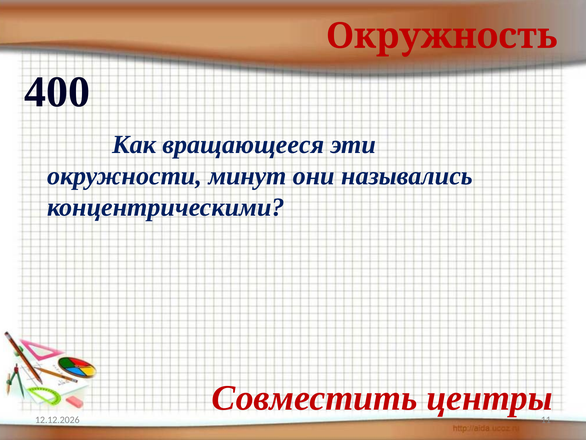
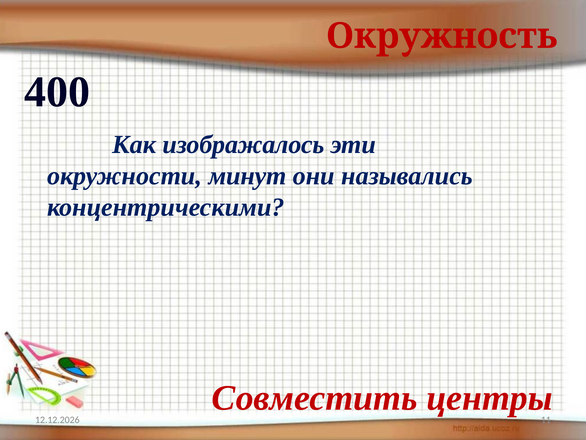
вращающееся: вращающееся -> изображалось
